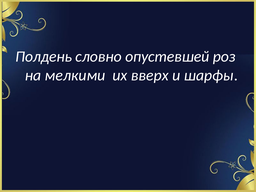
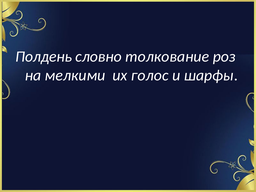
опустевшей: опустевшей -> толкование
вверх: вверх -> голос
